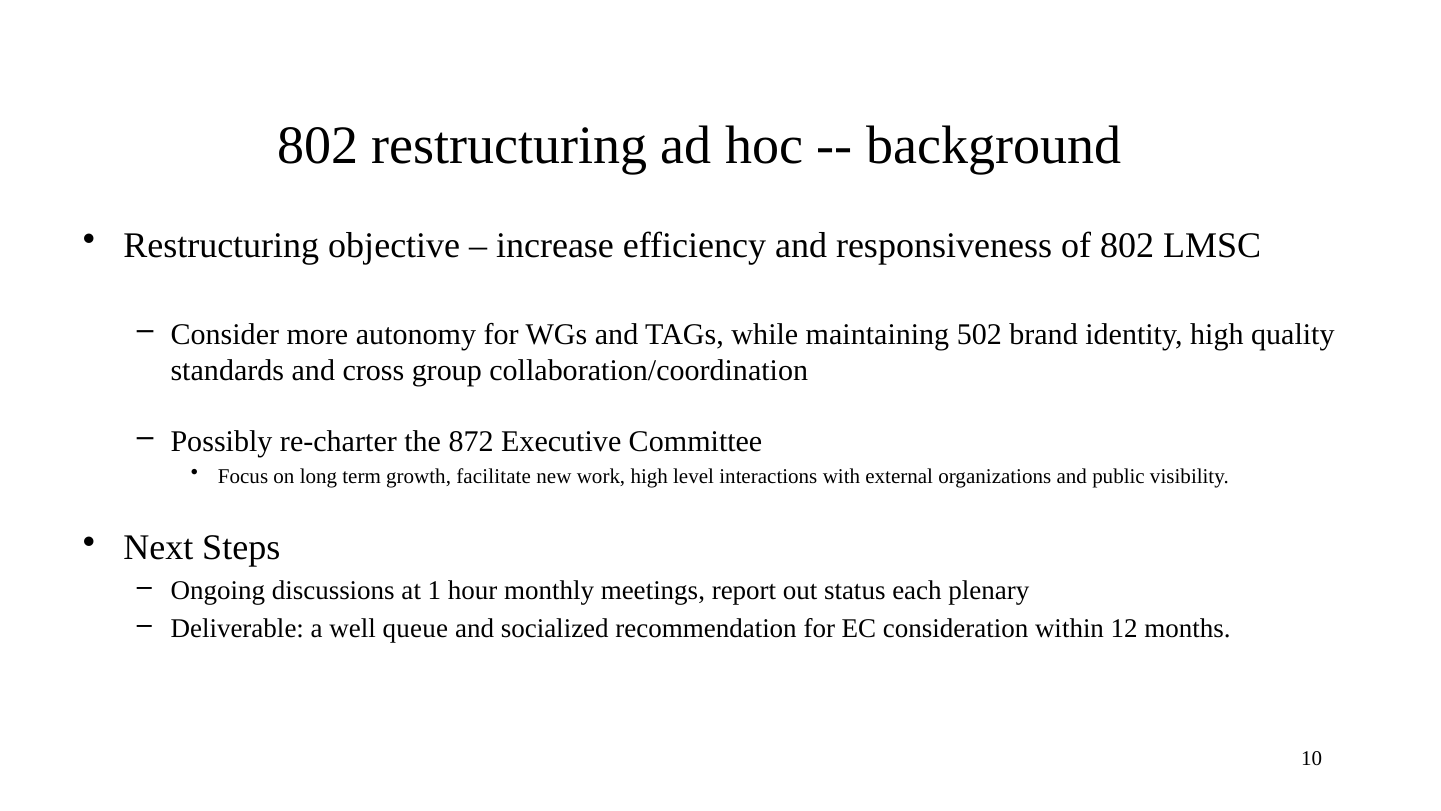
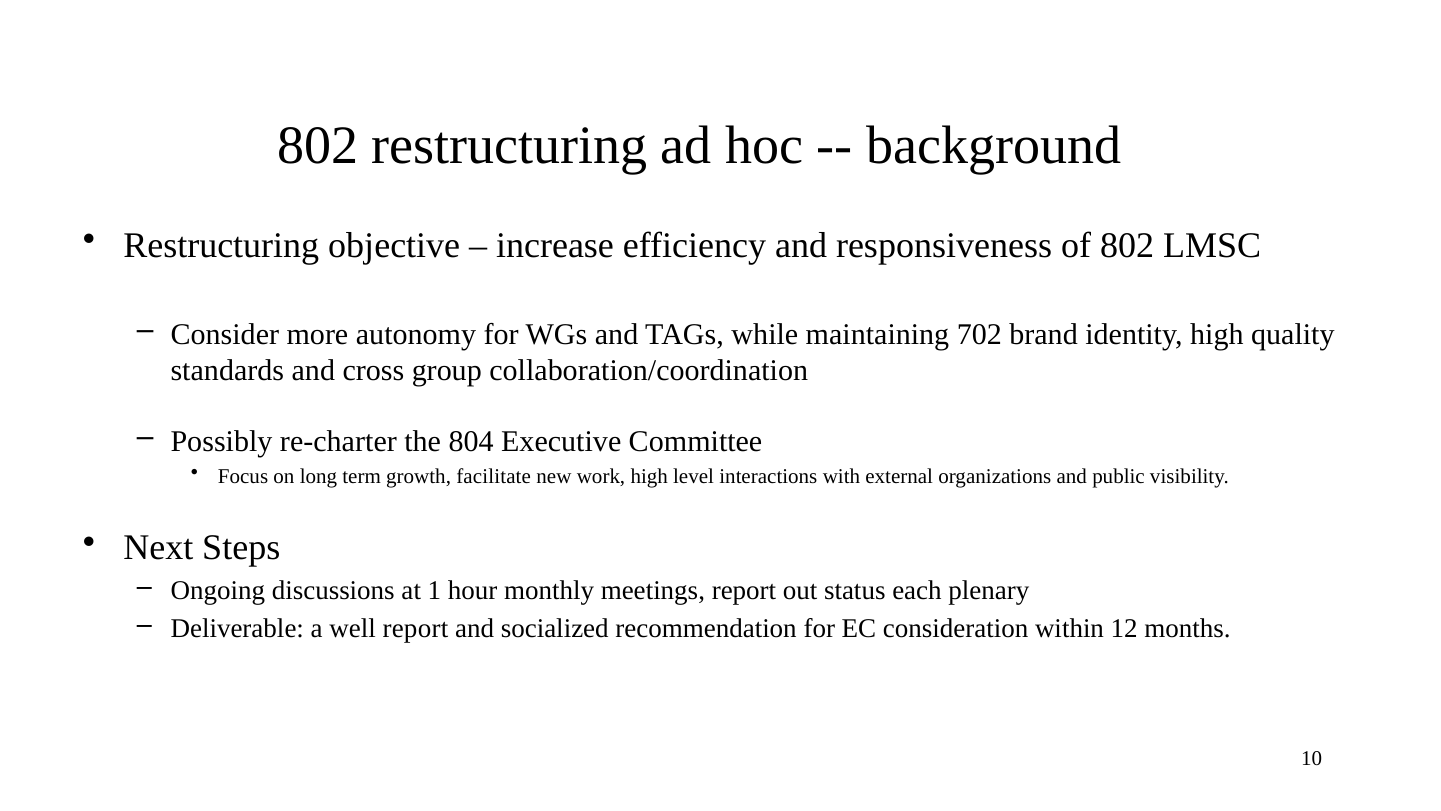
502: 502 -> 702
872: 872 -> 804
well queue: queue -> report
